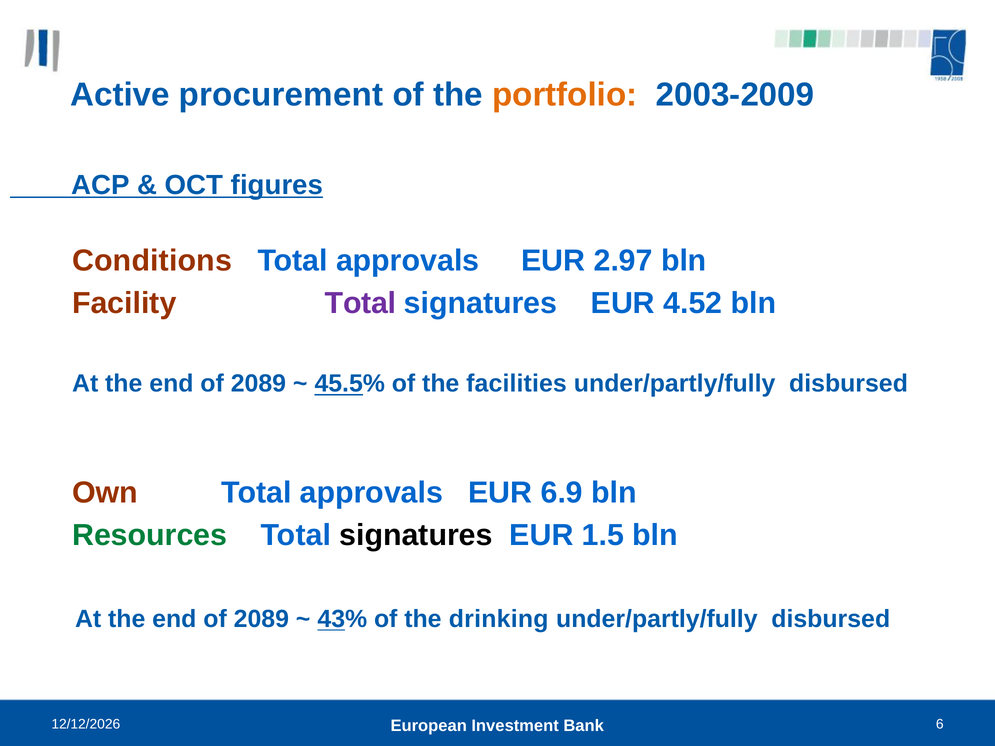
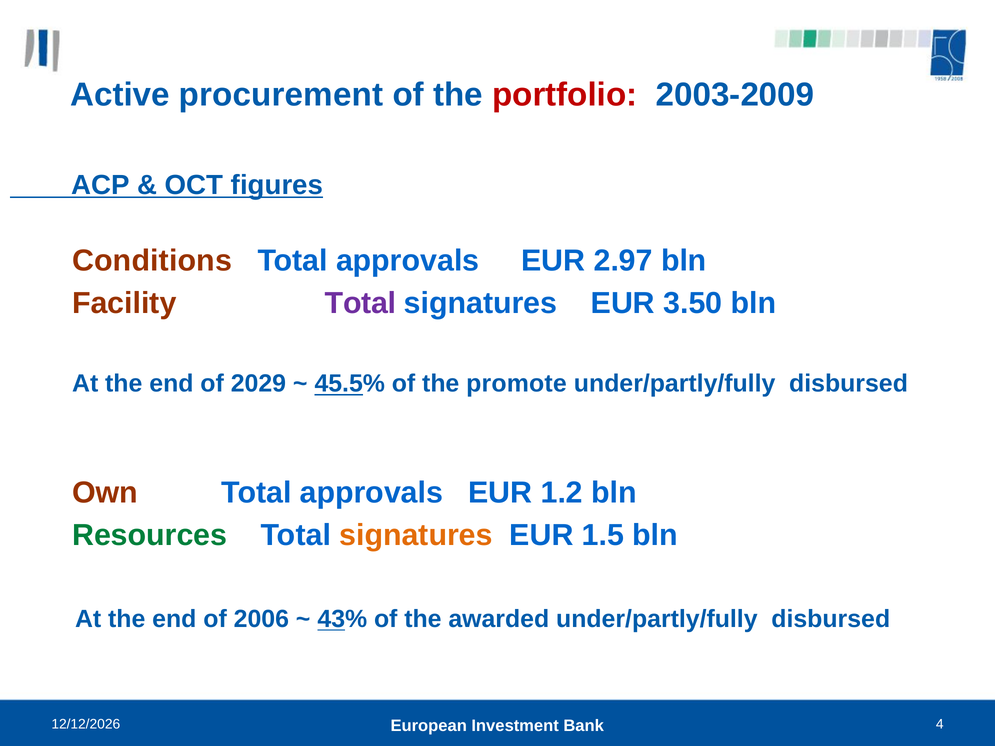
portfolio colour: orange -> red
4.52: 4.52 -> 3.50
2089 at (258, 384): 2089 -> 2029
facilities: facilities -> promote
6.9: 6.9 -> 1.2
signatures at (416, 536) colour: black -> orange
2089 at (261, 619): 2089 -> 2006
drinking: drinking -> awarded
6: 6 -> 4
